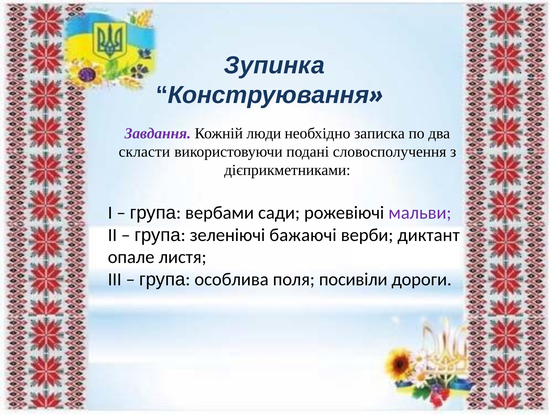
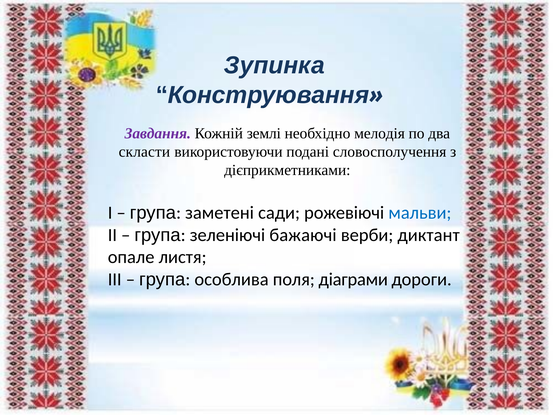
люди: люди -> землі
записка: записка -> мелодія
вербами: вербами -> заметені
мальви colour: purple -> blue
посивіли: посивіли -> діаграми
